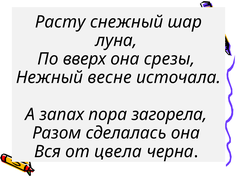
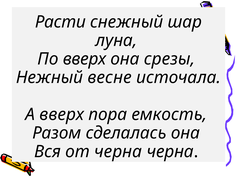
Расту: Расту -> Расти
А запах: запах -> вверх
загорела: загорела -> емкость
от цвела: цвела -> черна
